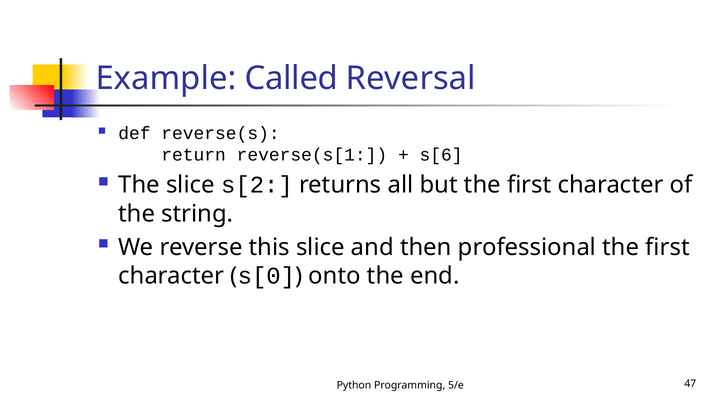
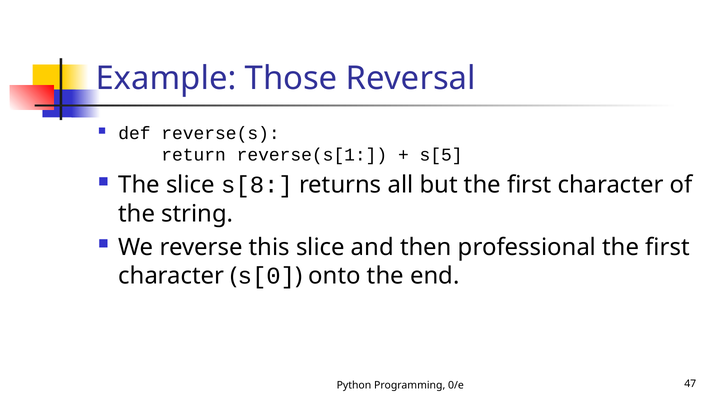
Called: Called -> Those
s[6: s[6 -> s[5
s[2: s[2 -> s[8
5/e: 5/e -> 0/e
